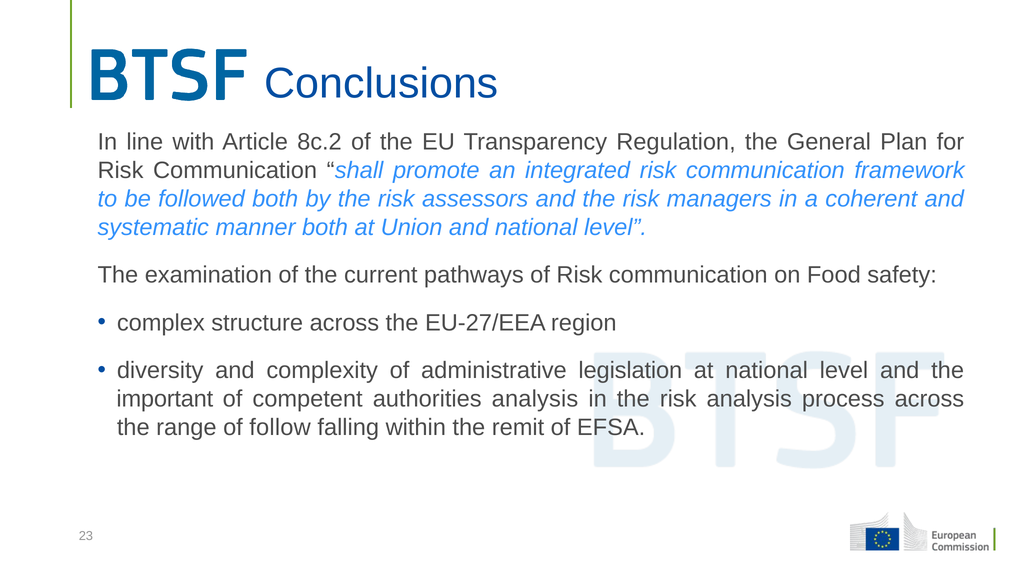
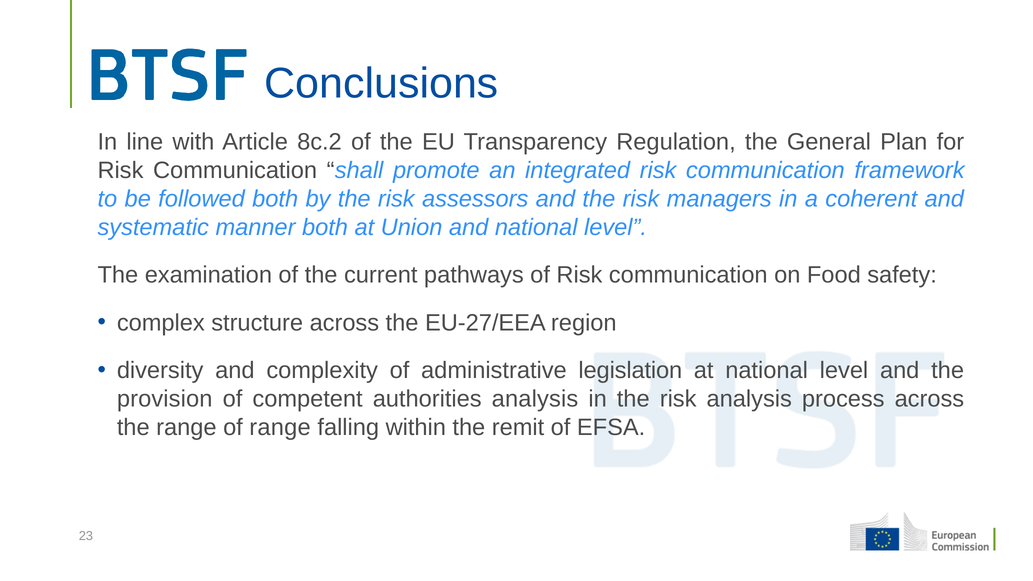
important: important -> provision
of follow: follow -> range
